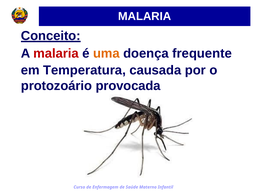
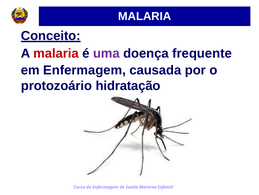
uma colour: orange -> purple
em Temperatura: Temperatura -> Enfermagem
provocada: provocada -> hidratação
